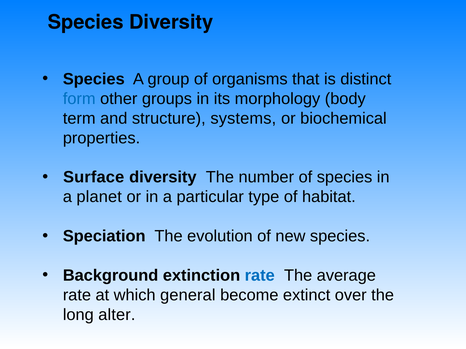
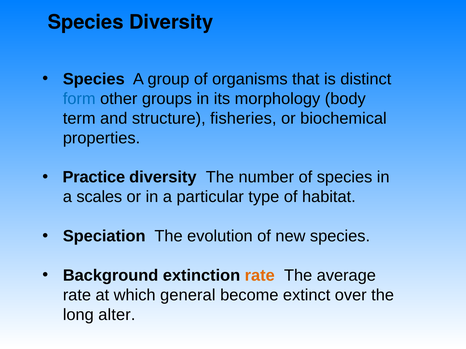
systems: systems -> fisheries
Surface: Surface -> Practice
planet: planet -> scales
rate at (260, 276) colour: blue -> orange
